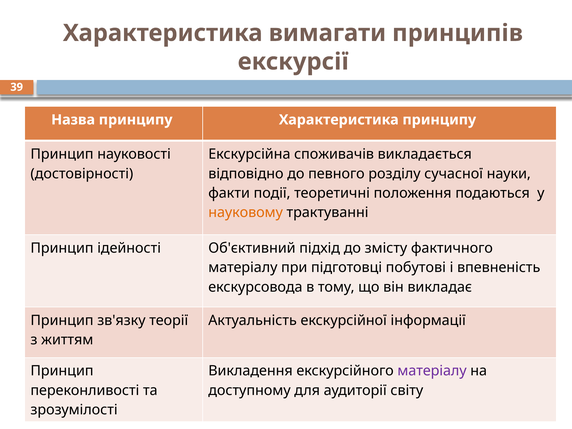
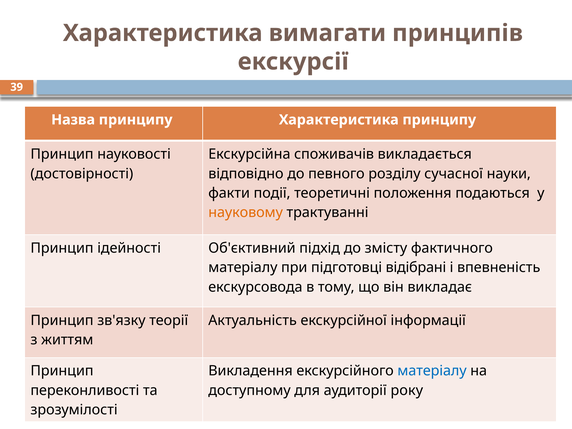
побутові: побутові -> відібрані
матеріалу at (432, 371) colour: purple -> blue
світу: світу -> року
